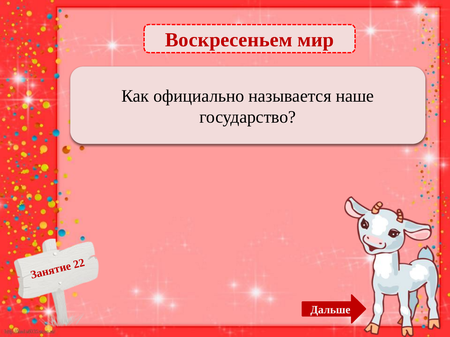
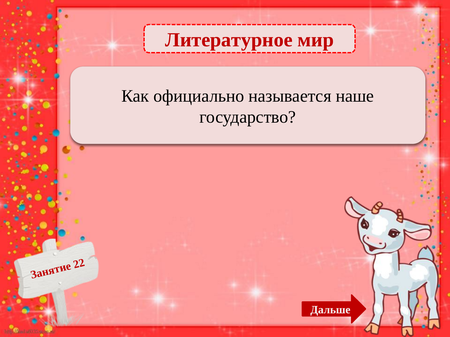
Воскресеньем: Воскресеньем -> Литературное
